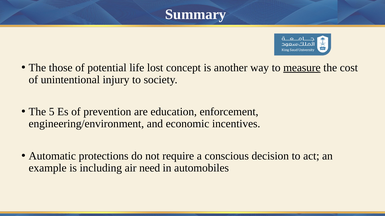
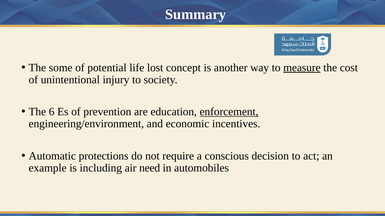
those: those -> some
5: 5 -> 6
enforcement underline: none -> present
